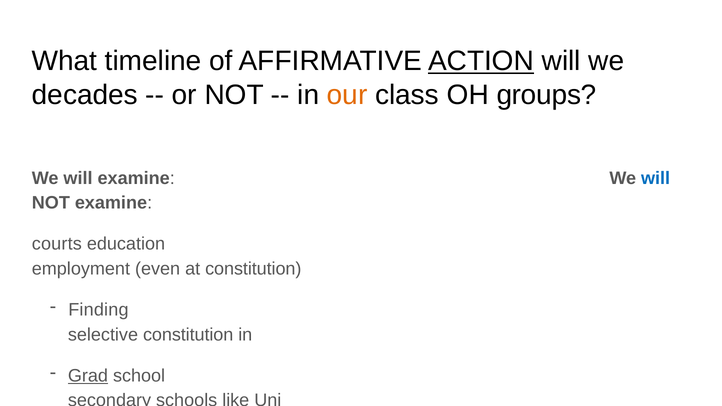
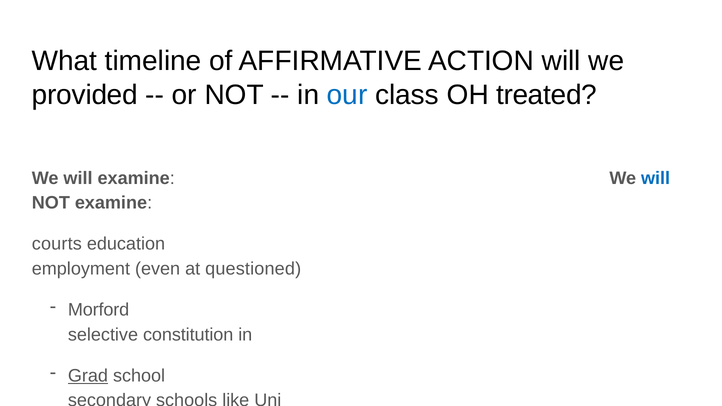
ACTION at (481, 61) underline: present -> none
decades: decades -> provided
our colour: orange -> blue
groups: groups -> treated
at constitution: constitution -> questioned
Finding: Finding -> Morford
